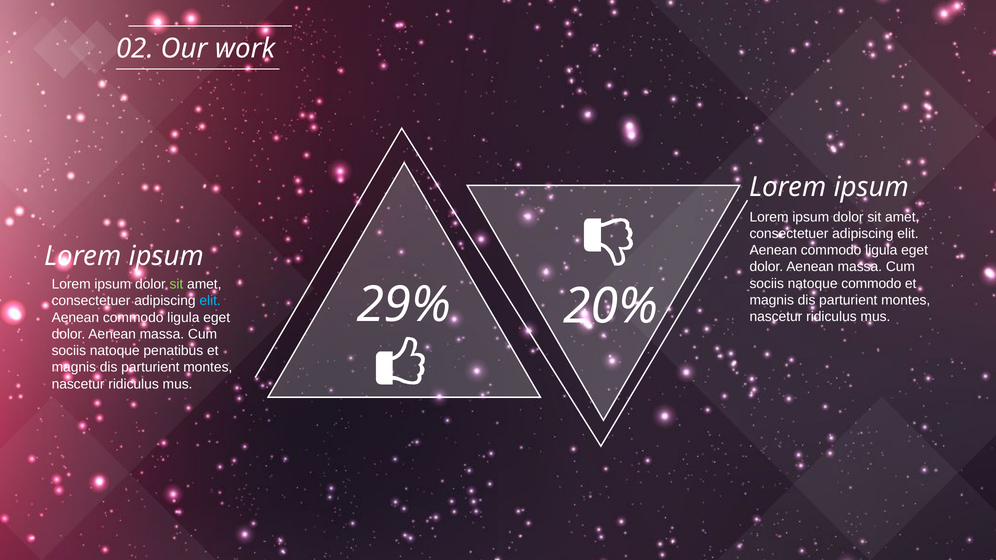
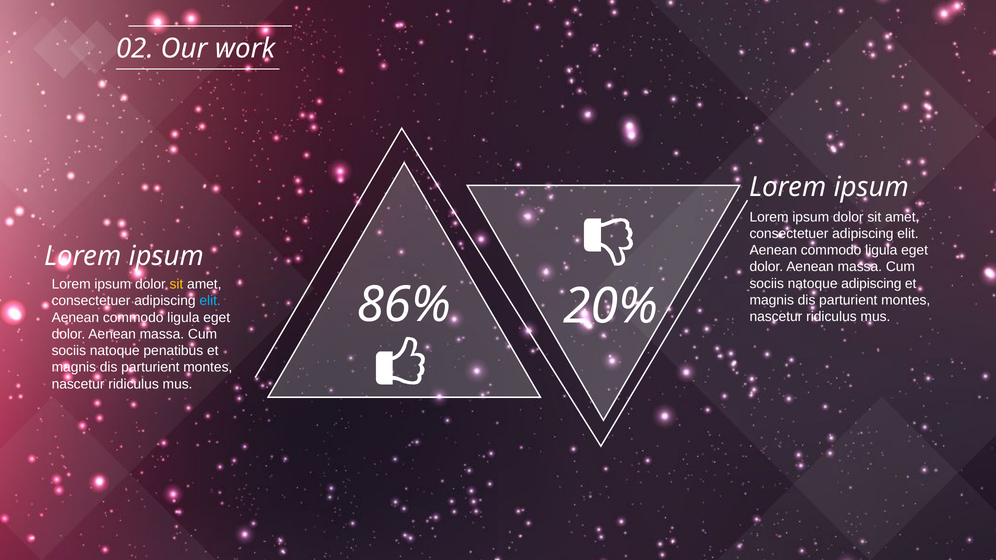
natoque commodo: commodo -> adipiscing
sit at (176, 284) colour: light green -> yellow
29%: 29% -> 86%
